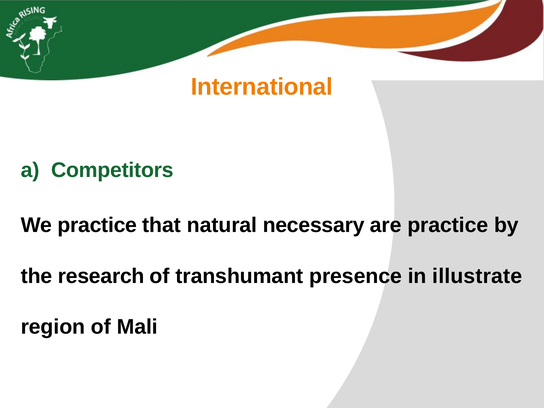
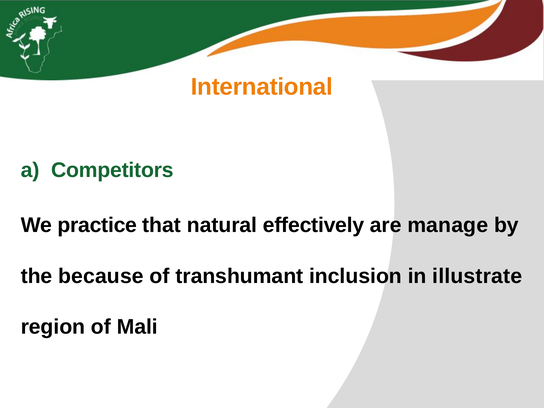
necessary: necessary -> effectively
are practice: practice -> manage
research: research -> because
presence: presence -> inclusion
